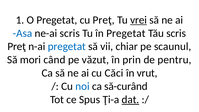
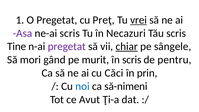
Asa colour: blue -> purple
în Pregetat: Pregetat -> Necazuri
Preţ at (17, 46): Preţ -> Tine
pregetat at (67, 46) colour: blue -> purple
chiar underline: none -> present
scaunul: scaunul -> sângele
când: când -> gând
văzut: văzut -> murit
în prin: prin -> scris
vrut: vrut -> prin
să-curând: să-curând -> să-nimeni
Spus: Spus -> Avut
dat underline: present -> none
